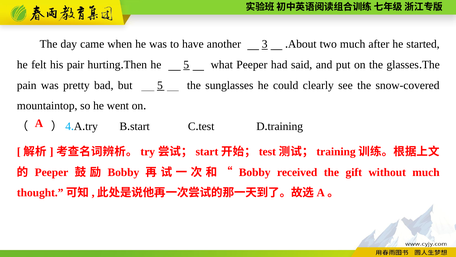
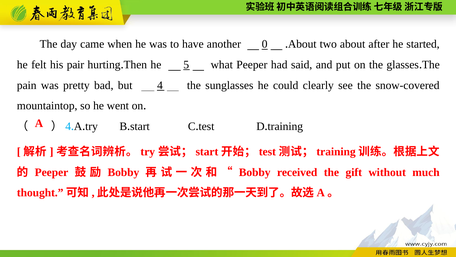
3: 3 -> 0
two much: much -> about
but 5: 5 -> 4
